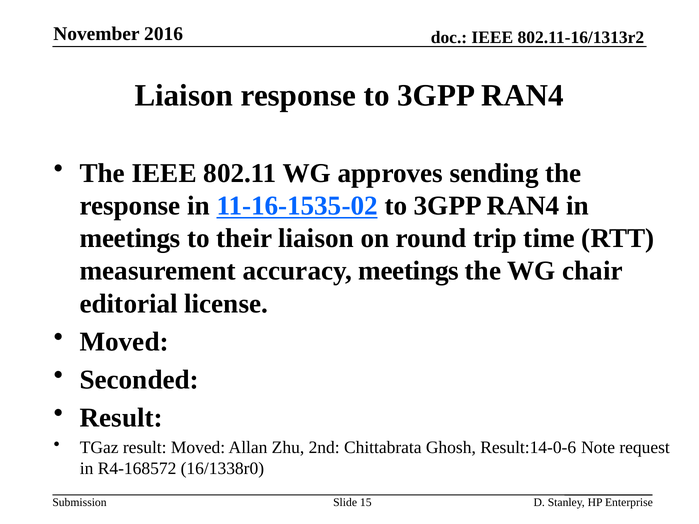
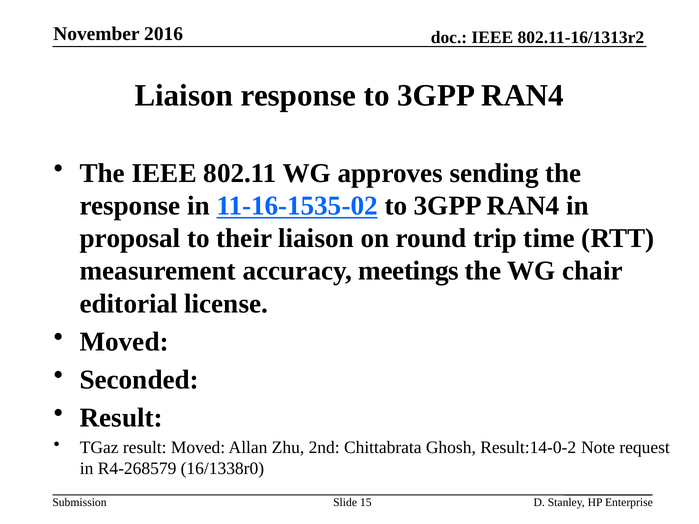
meetings at (130, 238): meetings -> proposal
Result:14-0-6: Result:14-0-6 -> Result:14-0-2
R4-168572: R4-168572 -> R4-268579
